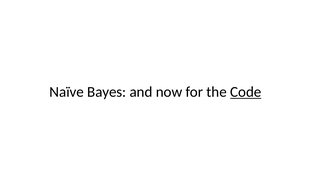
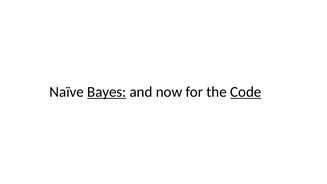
Bayes underline: none -> present
